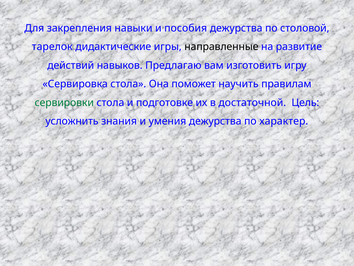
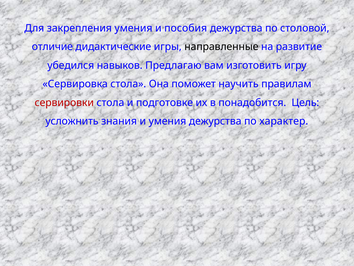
закрепления навыки: навыки -> умения
тарелок: тарелок -> отличие
действий: действий -> убедился
сервировки colour: green -> red
достаточной: достаточной -> понадобится
